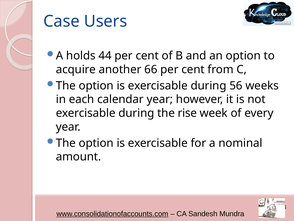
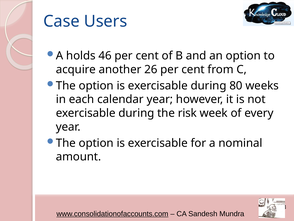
44: 44 -> 46
66: 66 -> 26
56: 56 -> 80
rise: rise -> risk
